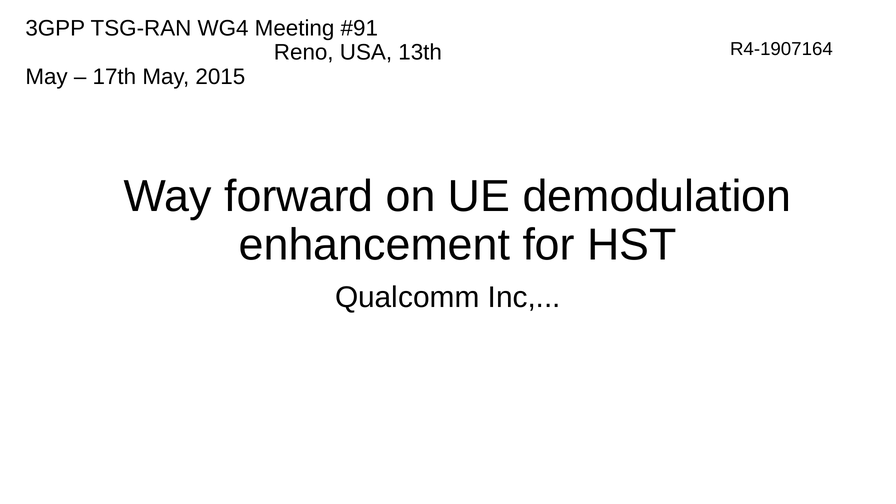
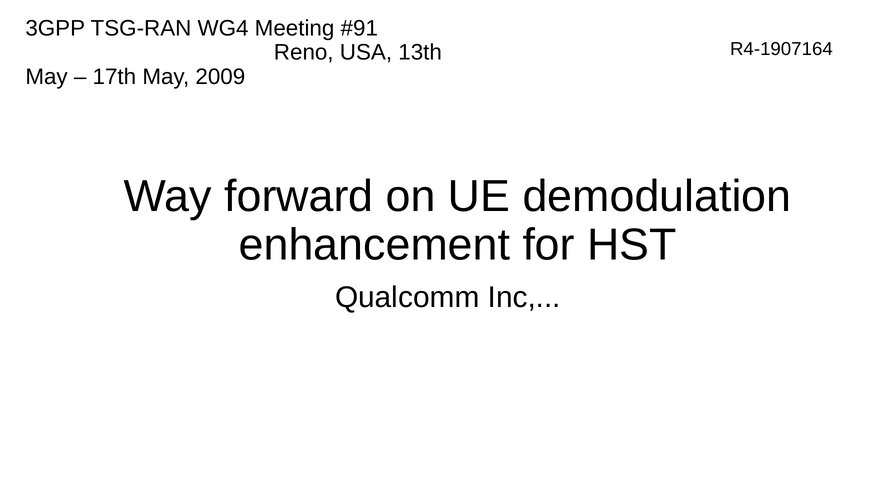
2015: 2015 -> 2009
